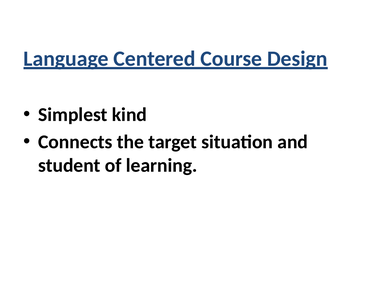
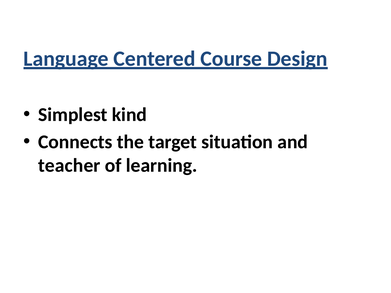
student: student -> teacher
